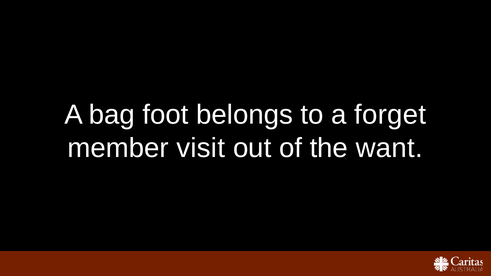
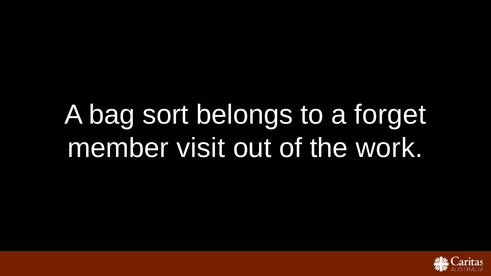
foot: foot -> sort
want: want -> work
